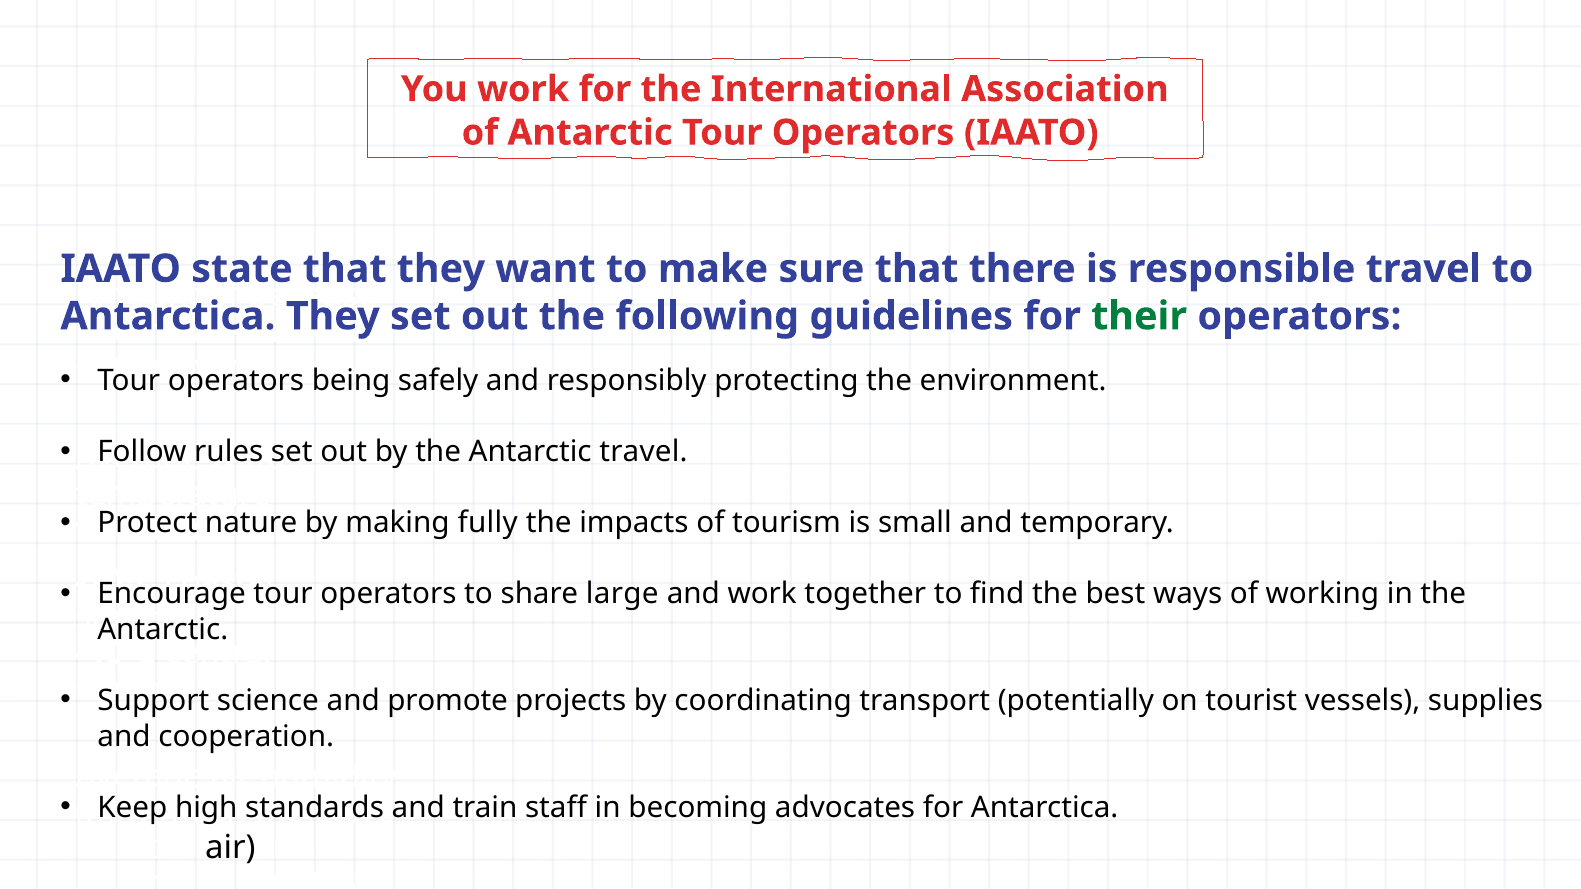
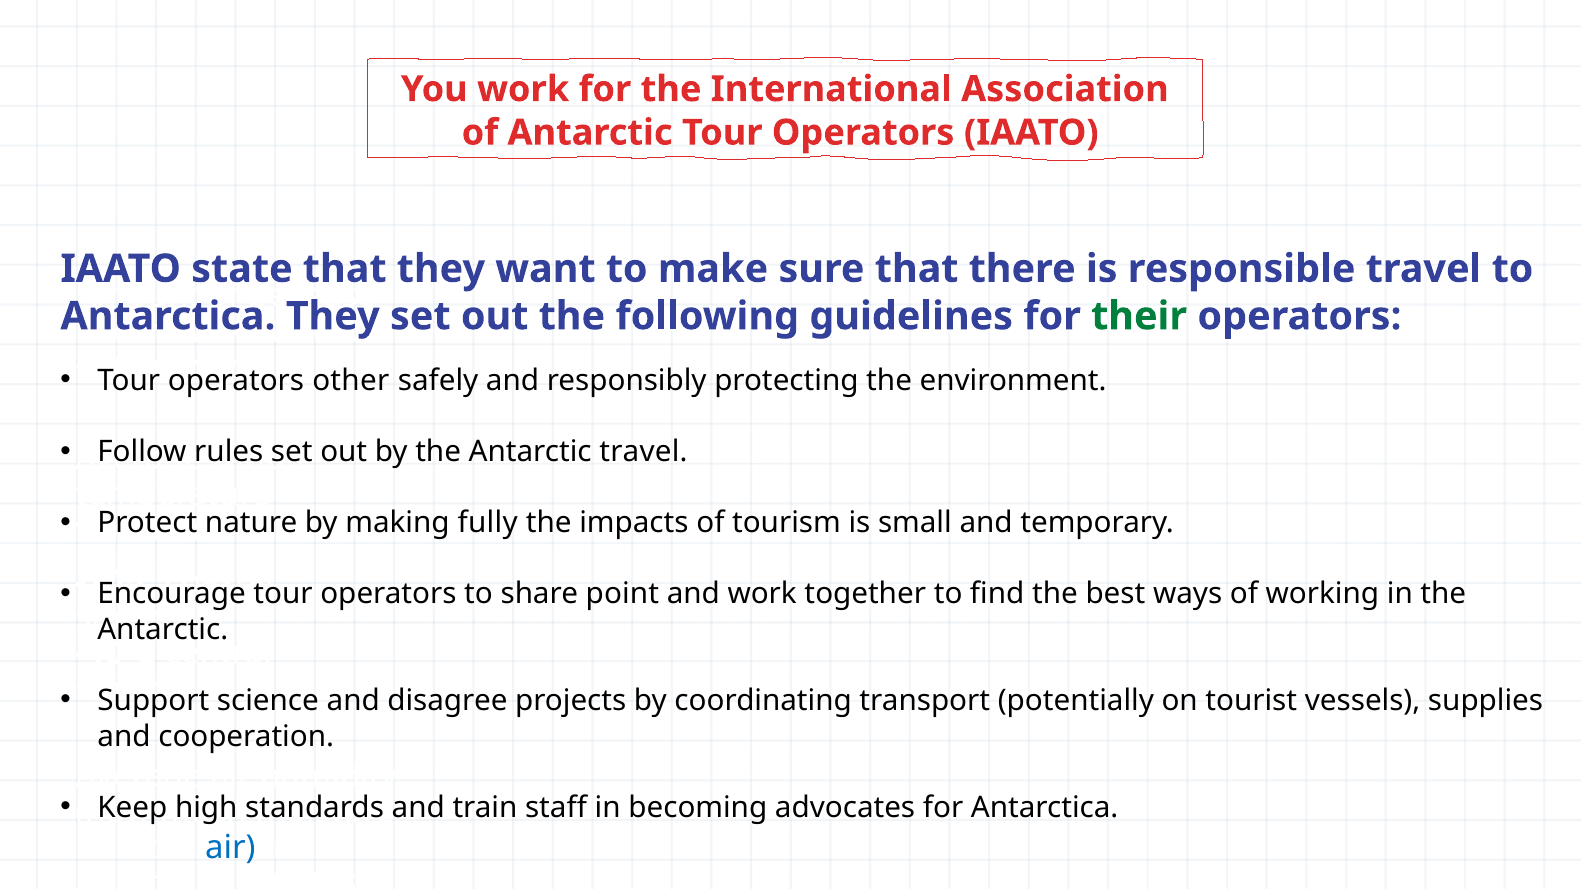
being: being -> other
large: large -> point
promote: promote -> disagree
air at (230, 848) colour: black -> blue
